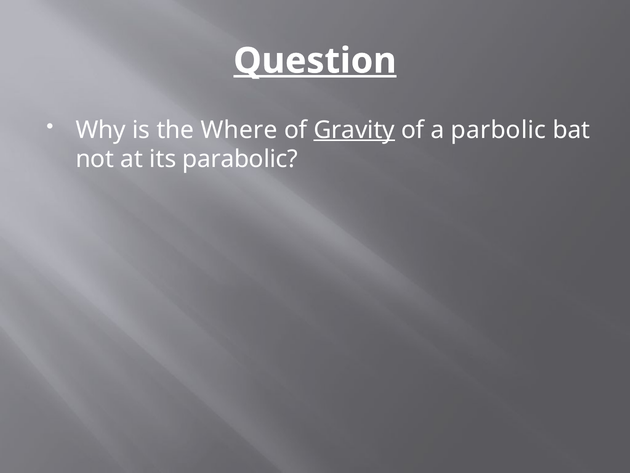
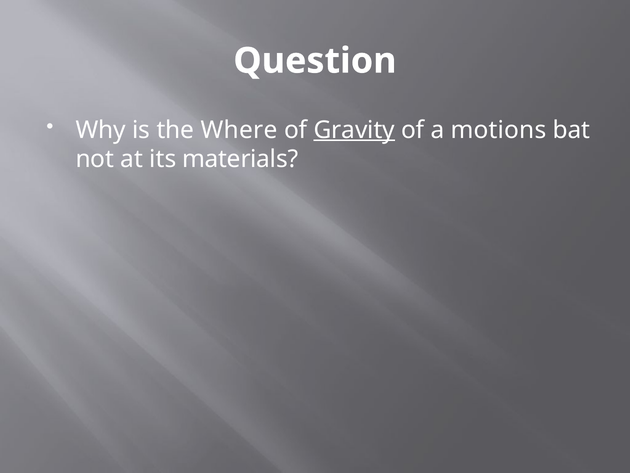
Question underline: present -> none
parbolic: parbolic -> motions
parabolic: parabolic -> materials
